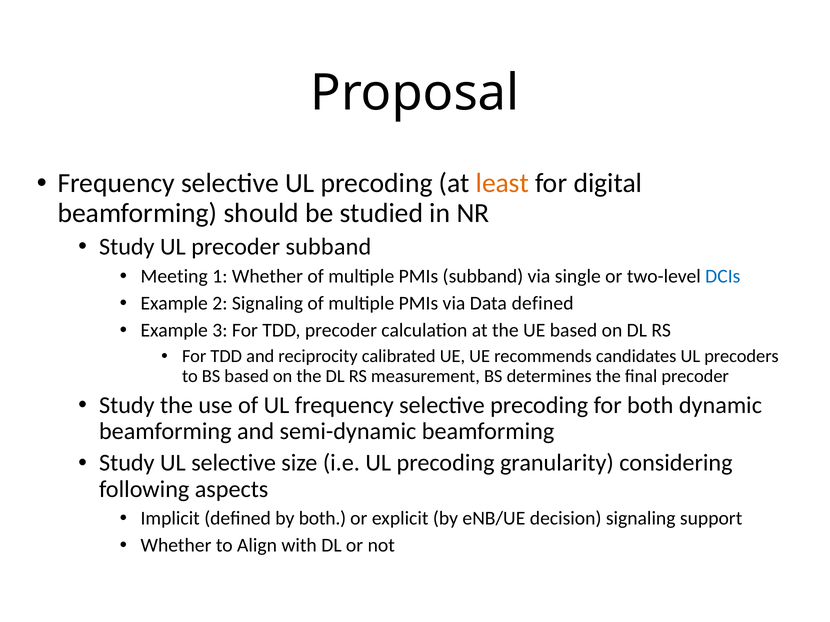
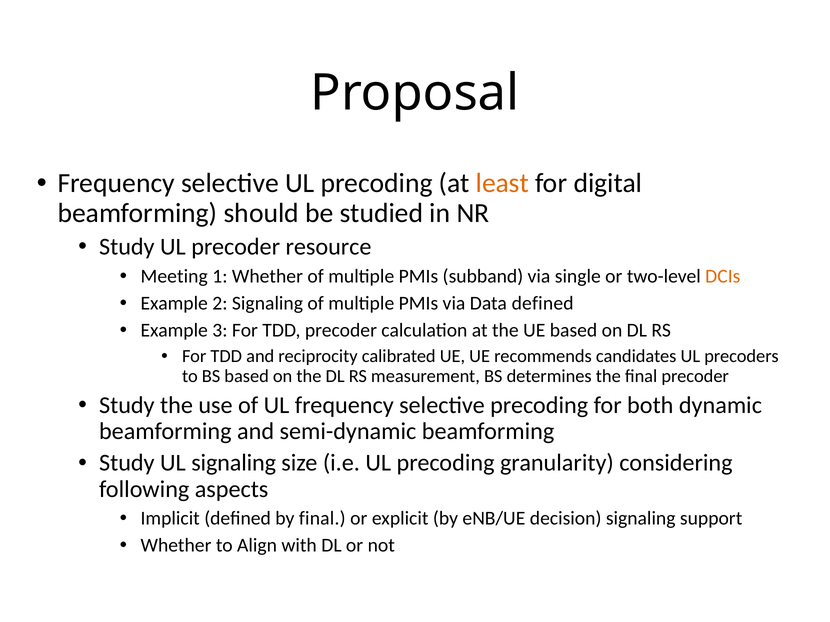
precoder subband: subband -> resource
DCIs colour: blue -> orange
UL selective: selective -> signaling
by both: both -> final
